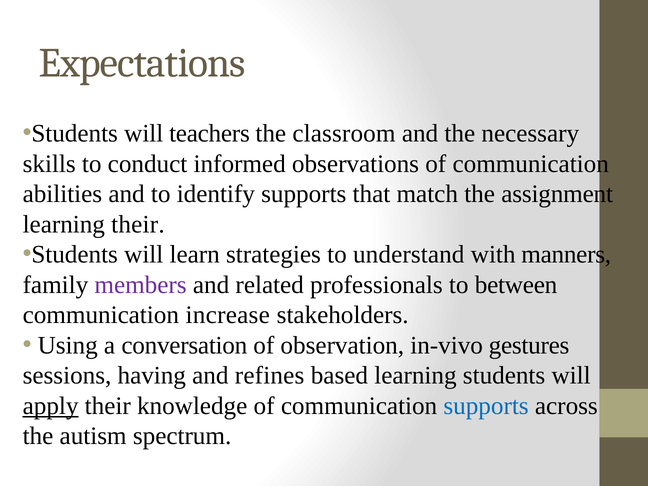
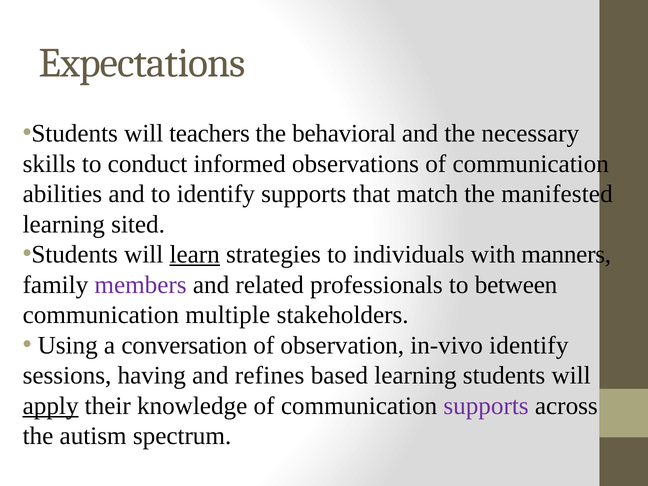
classroom: classroom -> behavioral
assignment: assignment -> manifested
learning their: their -> sited
learn underline: none -> present
understand: understand -> individuals
increase: increase -> multiple
in-vivo gestures: gestures -> identify
supports at (486, 406) colour: blue -> purple
